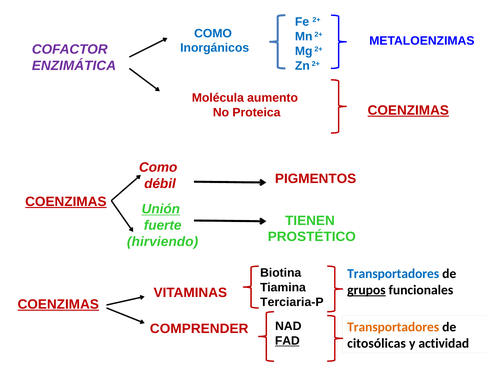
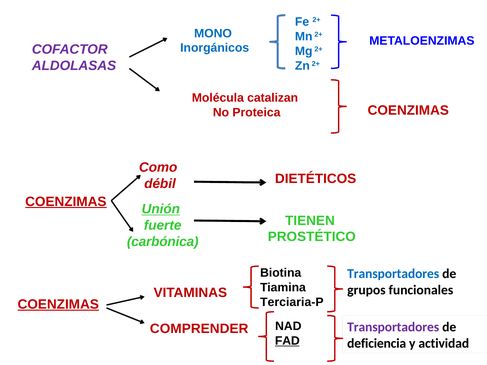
COMO at (213, 33): COMO -> MONO
ENZIMÁTICA: ENZIMÁTICA -> ALDOLASAS
aumento: aumento -> catalizan
COENZIMAS at (408, 110) underline: present -> none
PIGMENTOS: PIGMENTOS -> DIETÉTICOS
hirviendo: hirviendo -> carbónica
grupos underline: present -> none
Transportadores at (393, 327) colour: orange -> purple
citosólicas: citosólicas -> deficiencia
